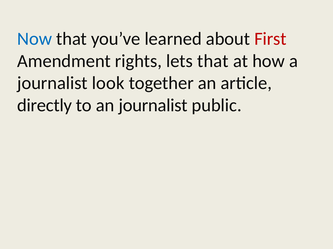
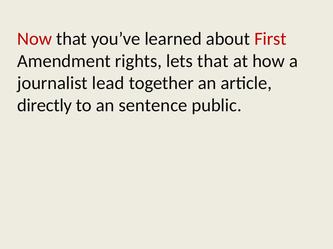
Now colour: blue -> red
look: look -> lead
an journalist: journalist -> sentence
